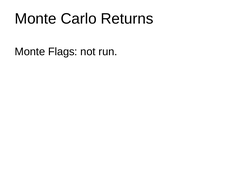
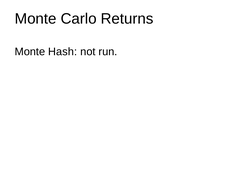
Flags: Flags -> Hash
